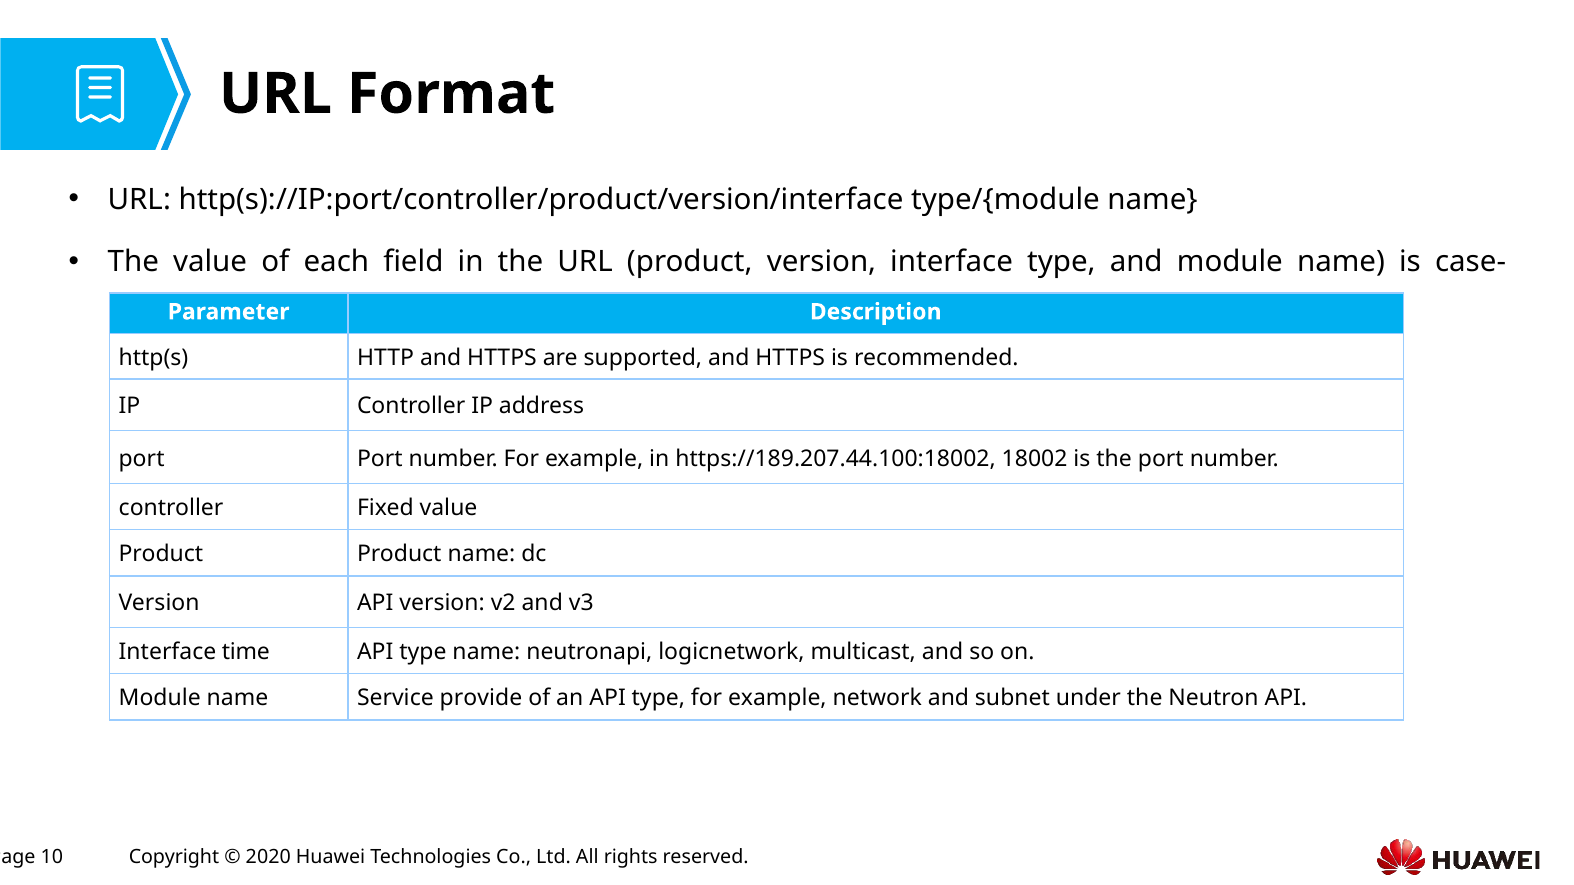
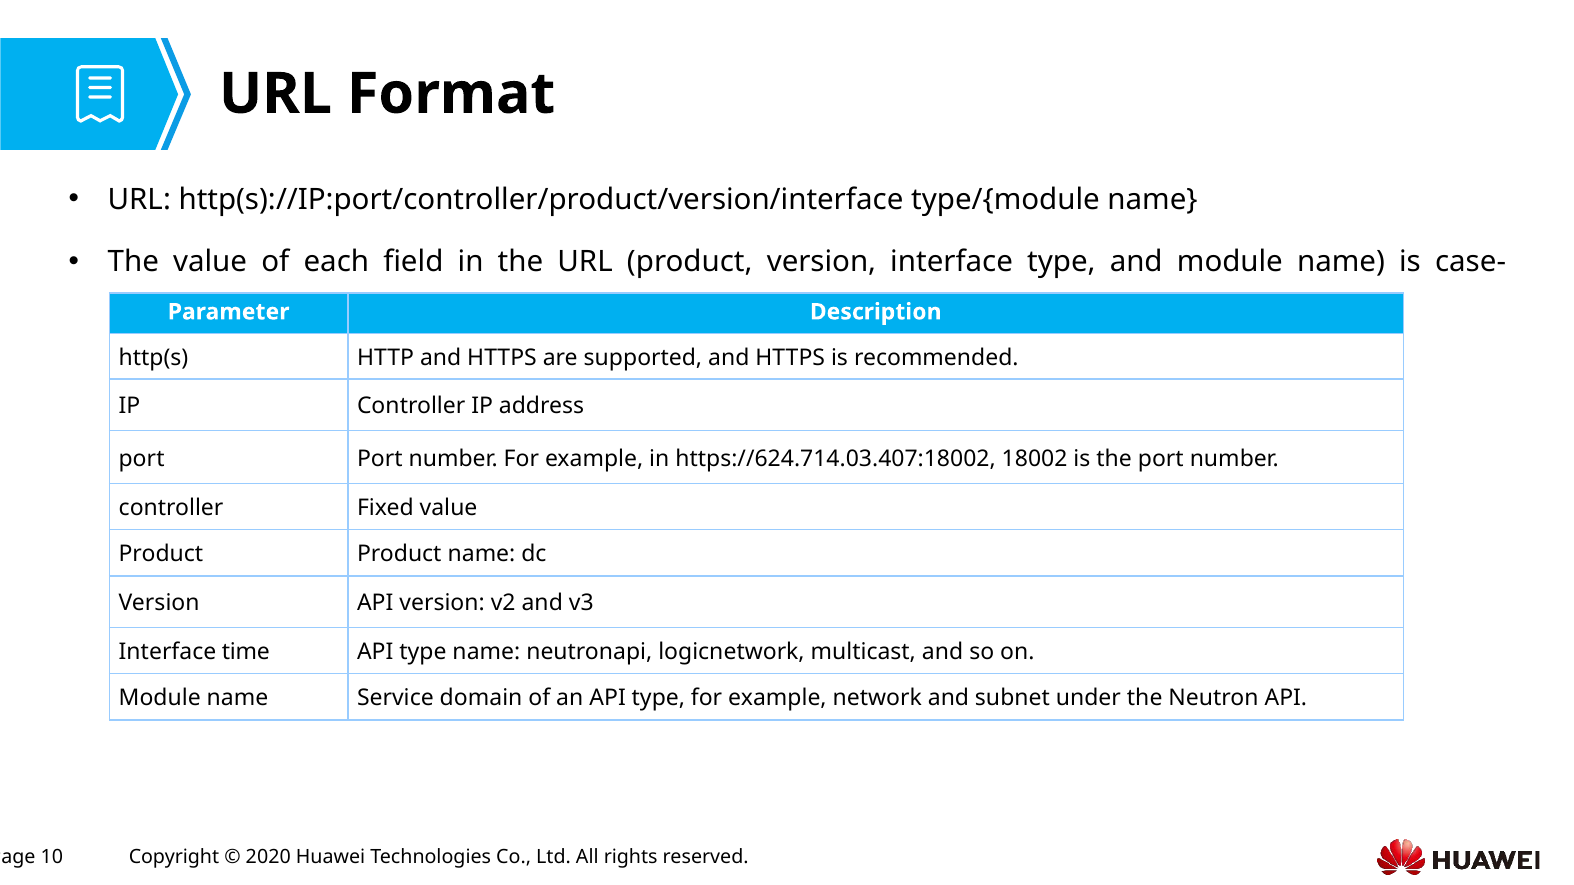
https://189.207.44.100:18002: https://189.207.44.100:18002 -> https://624.714.03.407:18002
provide: provide -> domain
